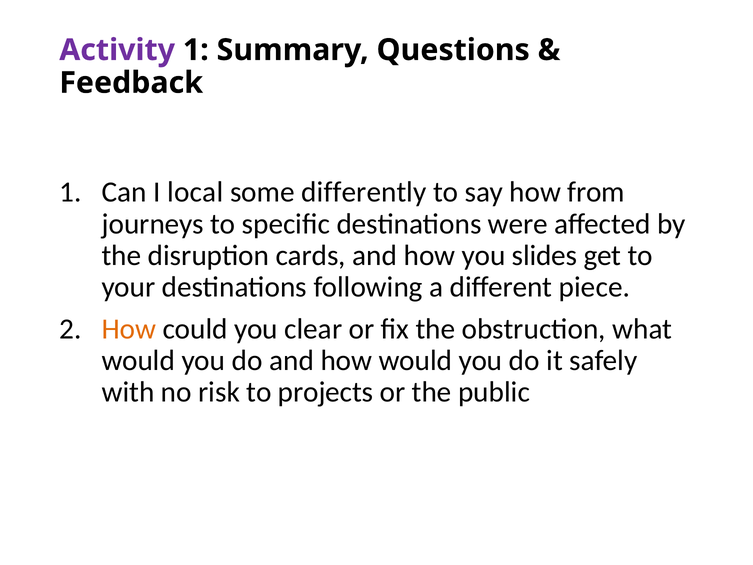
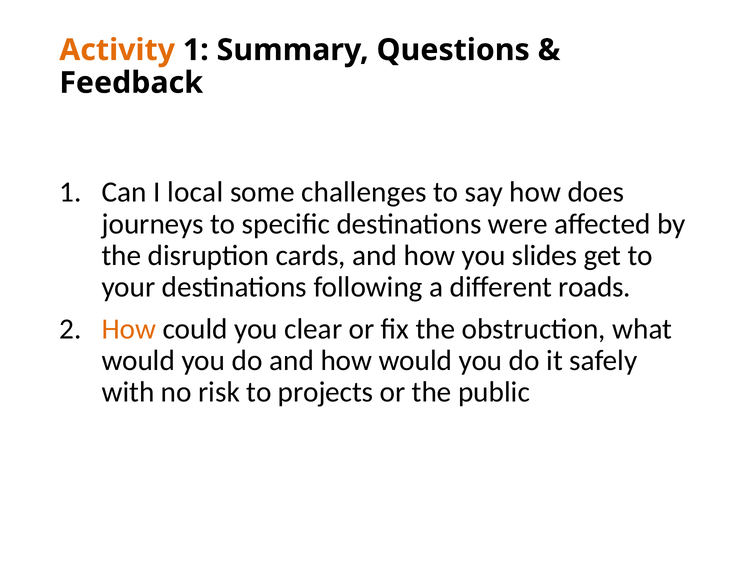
Activity colour: purple -> orange
differently: differently -> challenges
from: from -> does
piece: piece -> roads
